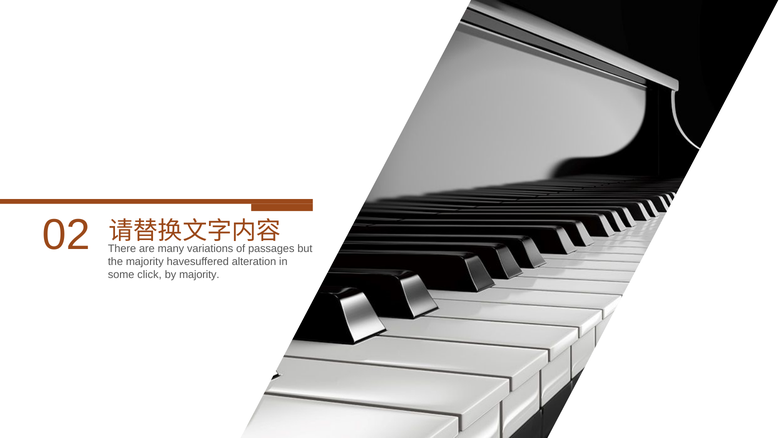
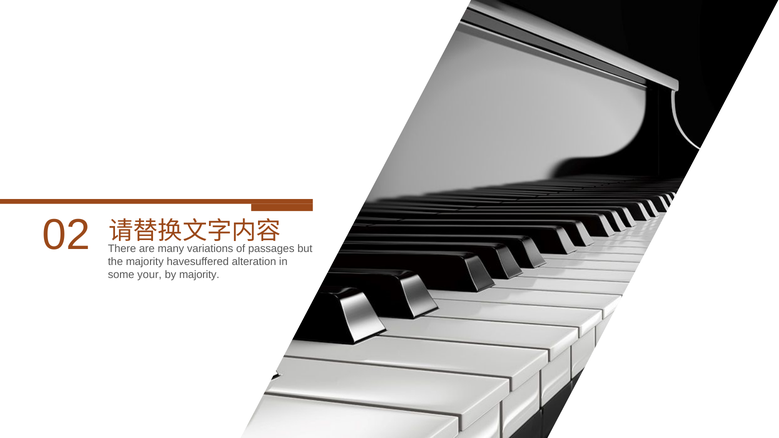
click: click -> your
